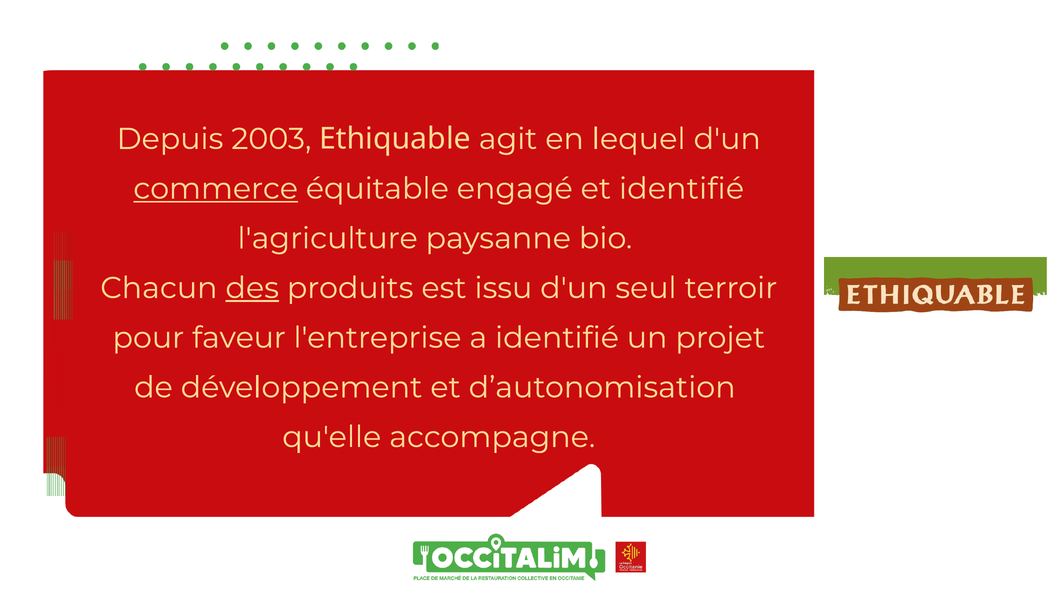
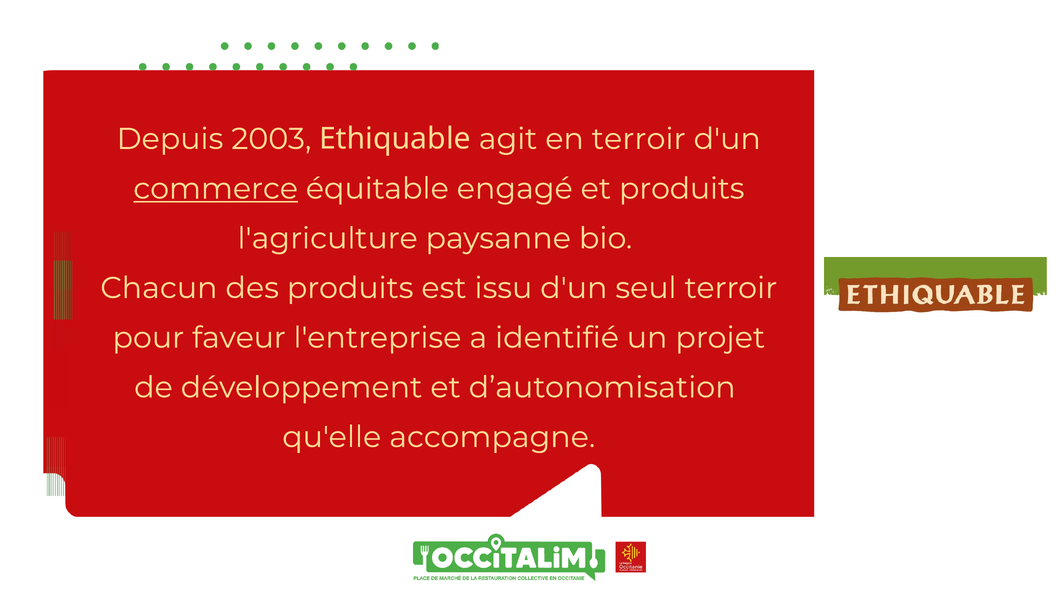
en lequel: lequel -> terroir
et identifié: identifié -> produits
des underline: present -> none
